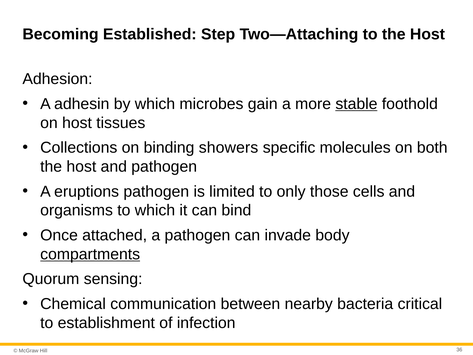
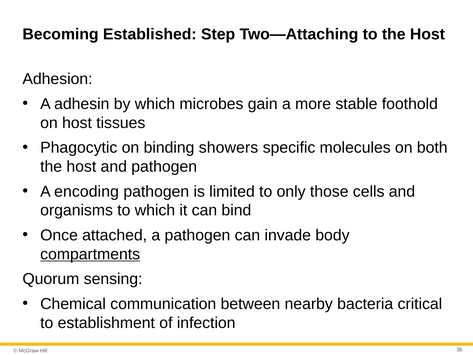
stable underline: present -> none
Collections: Collections -> Phagocytic
eruptions: eruptions -> encoding
